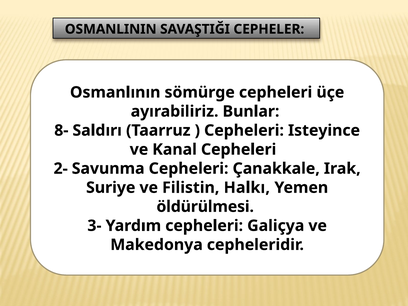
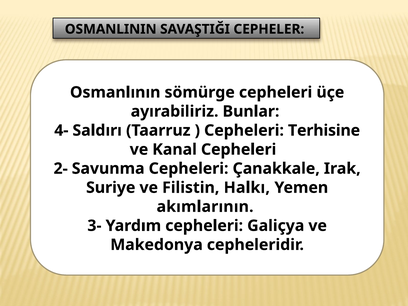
8-: 8- -> 4-
Isteyince: Isteyince -> Terhisine
öldürülmesi: öldürülmesi -> akımlarının
